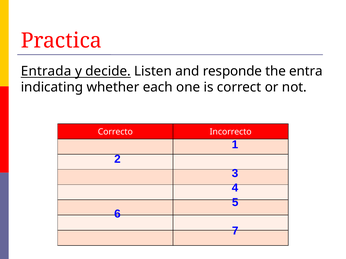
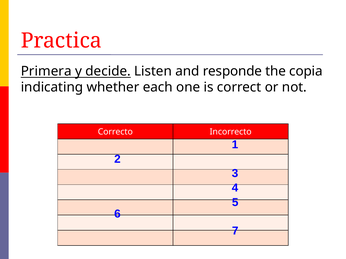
Entrada: Entrada -> Primera
entra: entra -> copia
